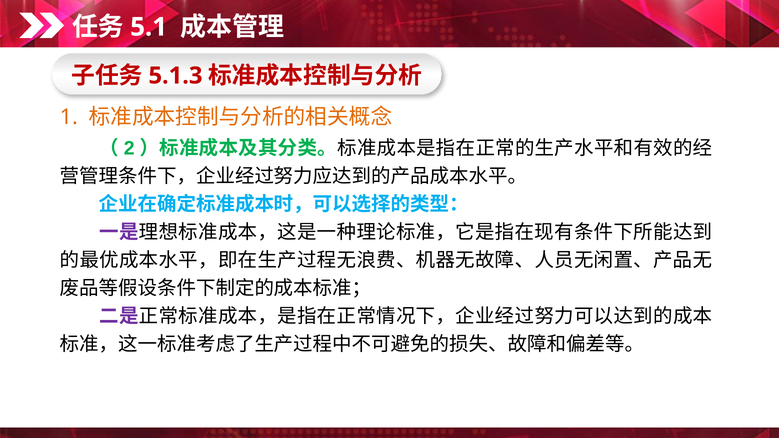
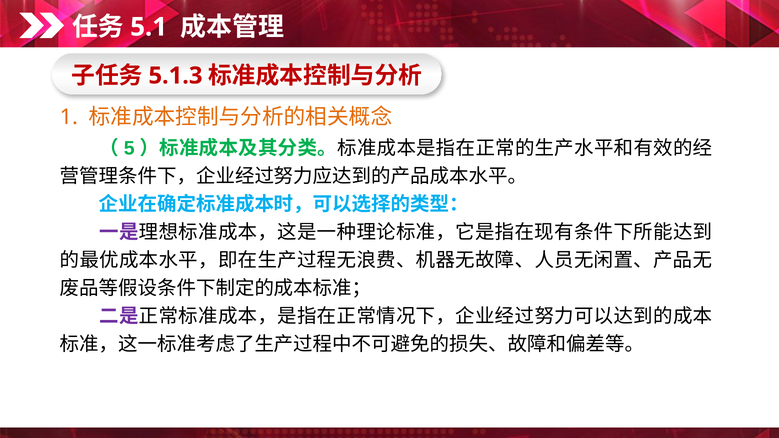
2: 2 -> 5
